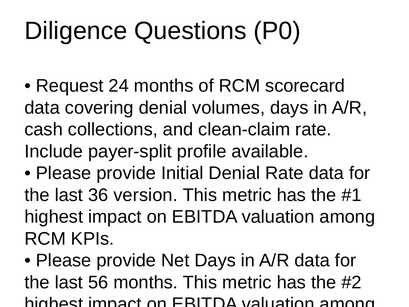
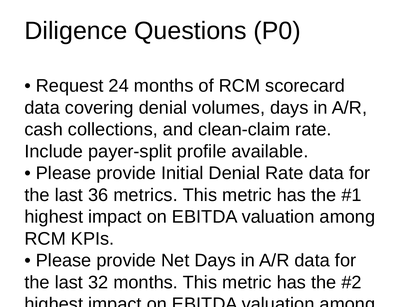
version: version -> metrics
56: 56 -> 32
